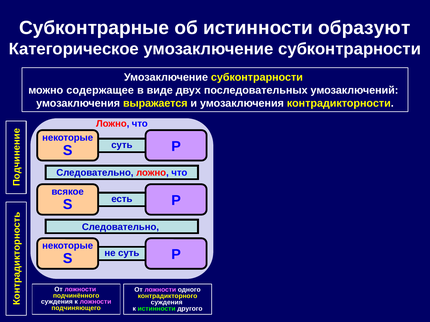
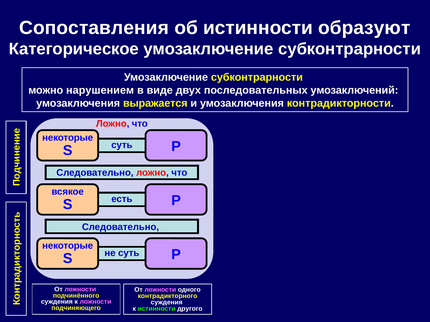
Субконтрарные: Субконтрарные -> Сопоставления
содержащее: содержащее -> нарушением
